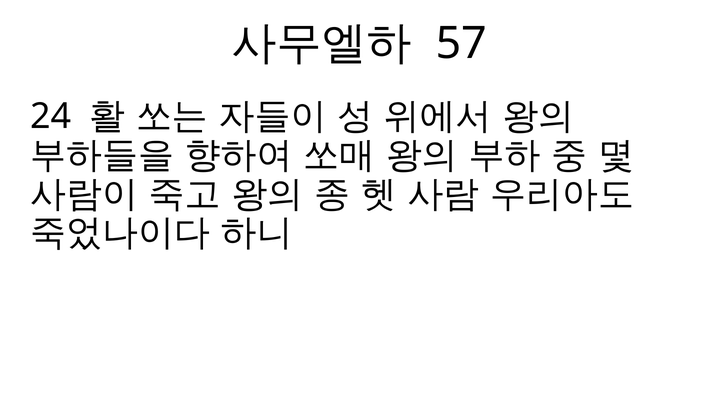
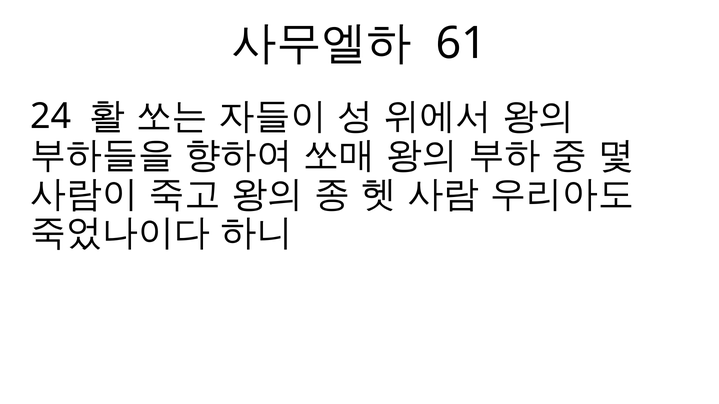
57: 57 -> 61
